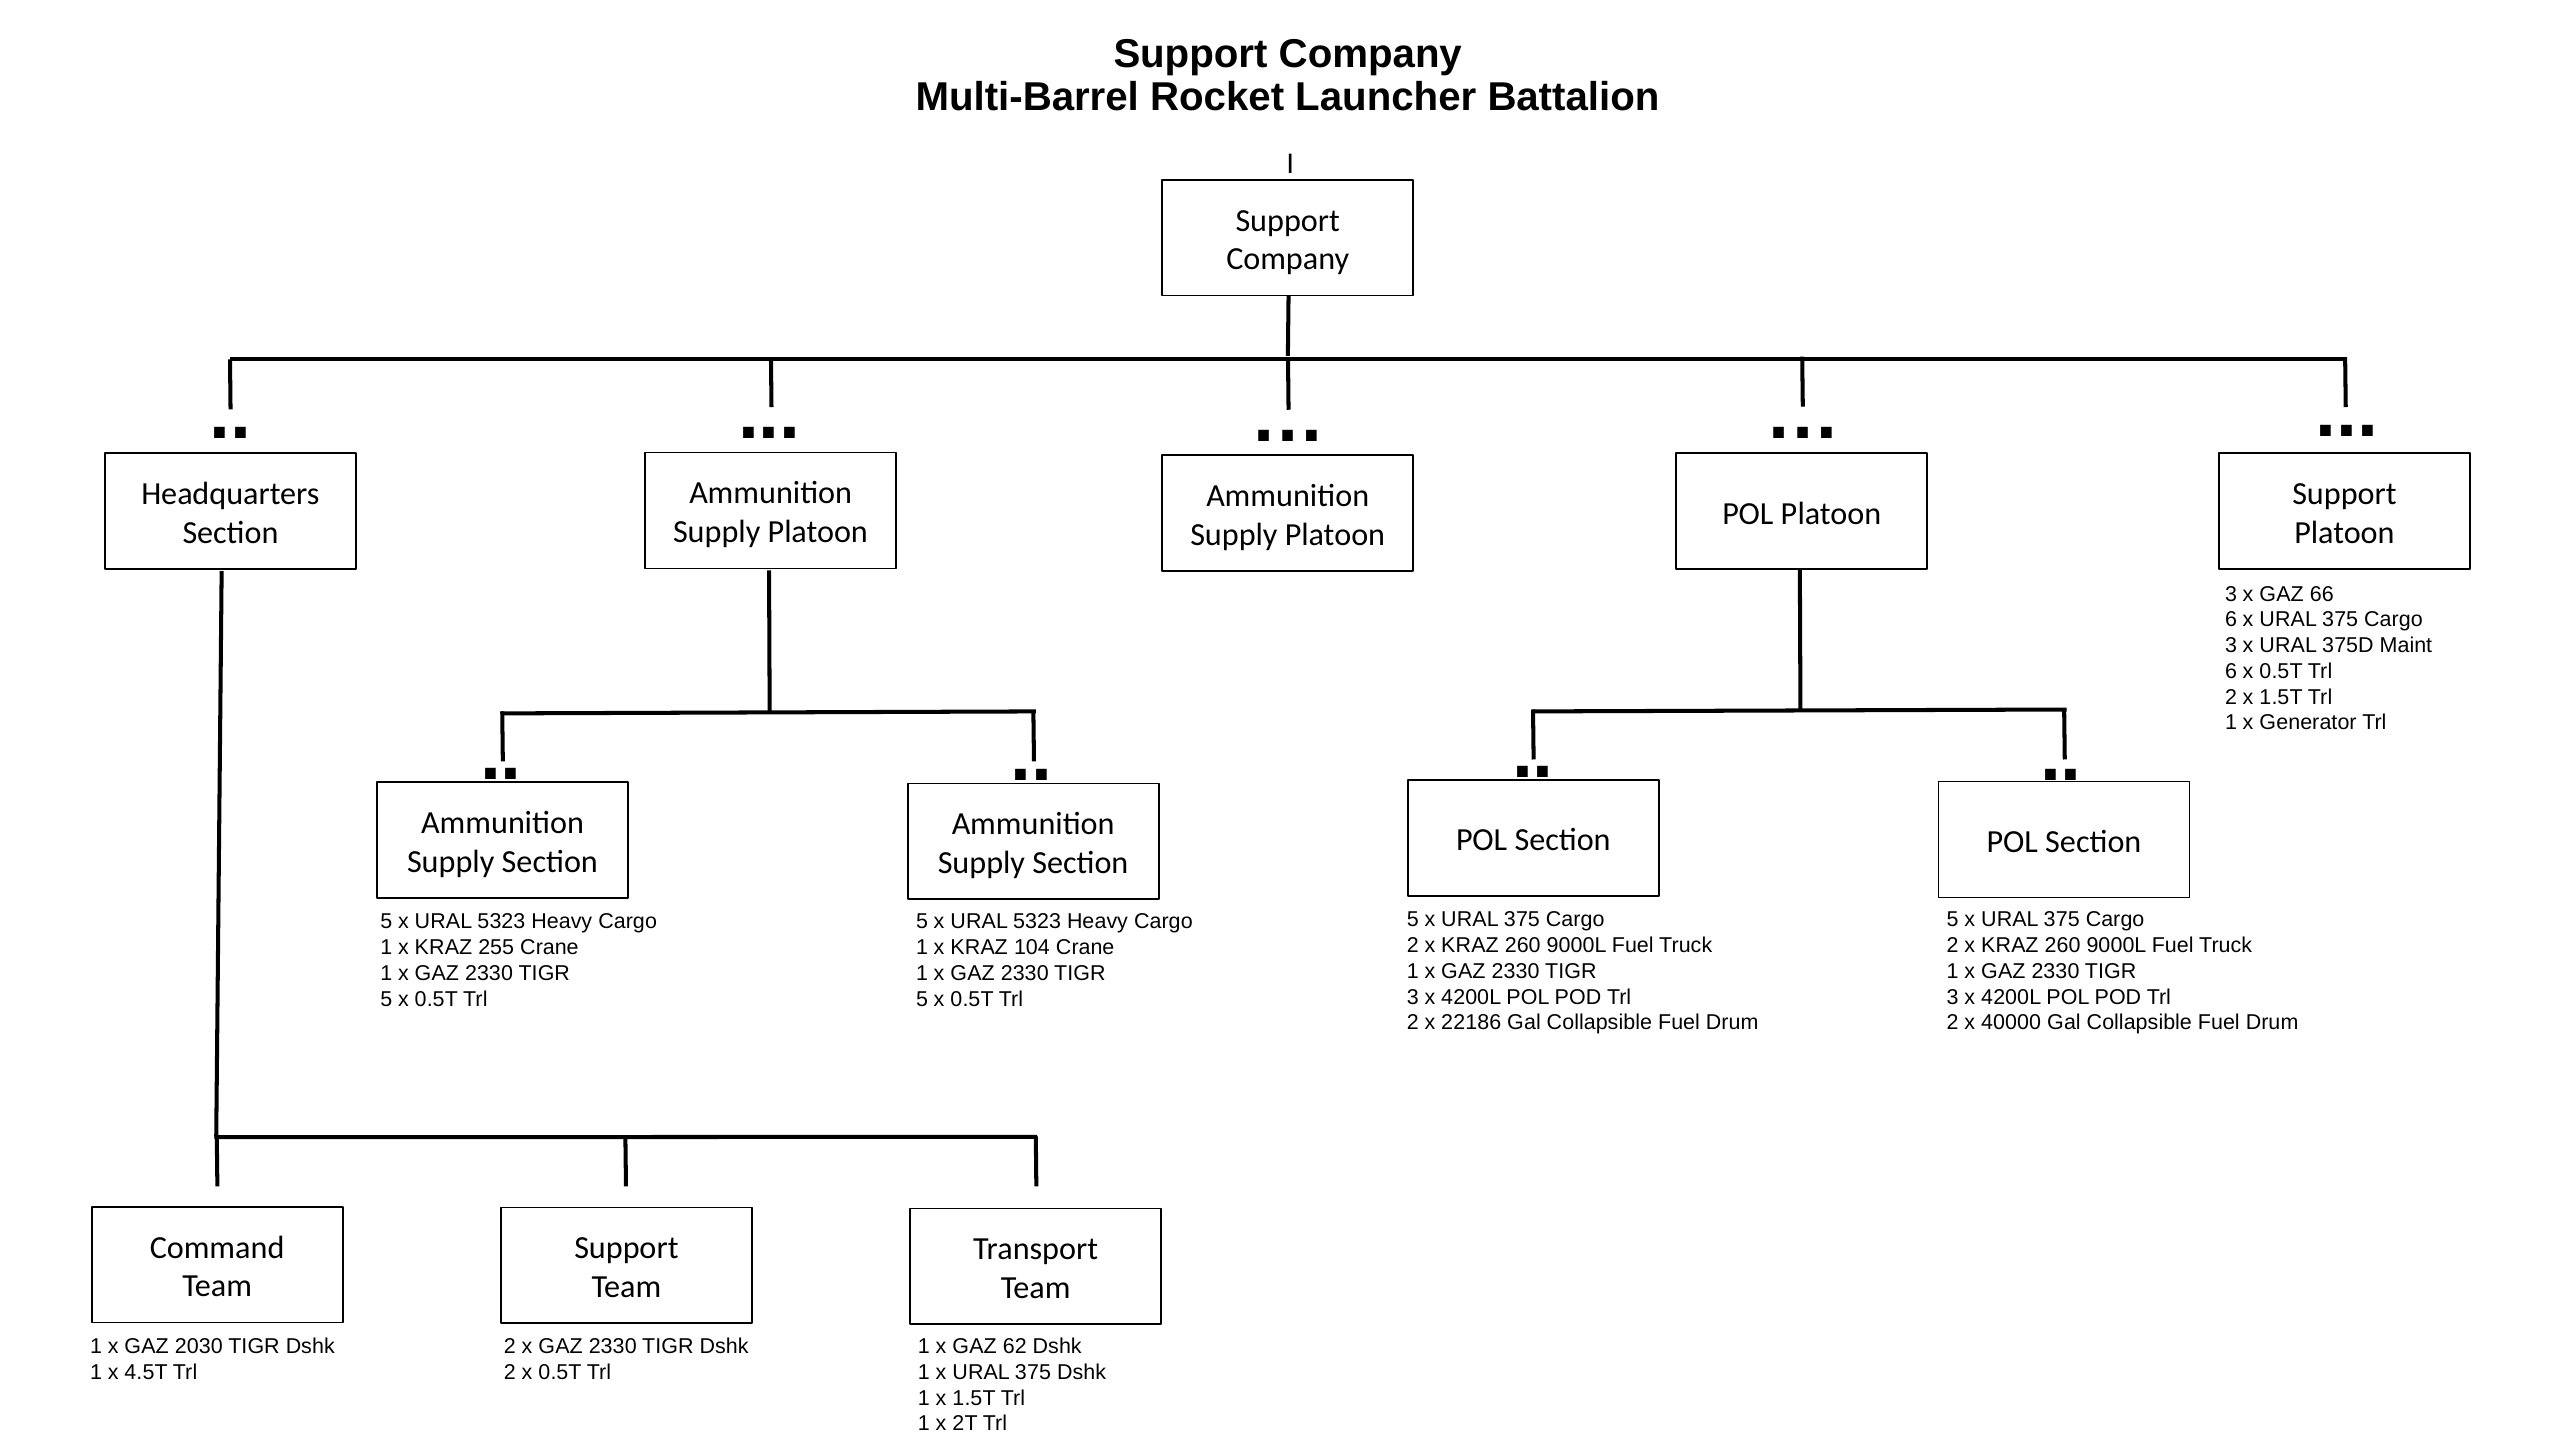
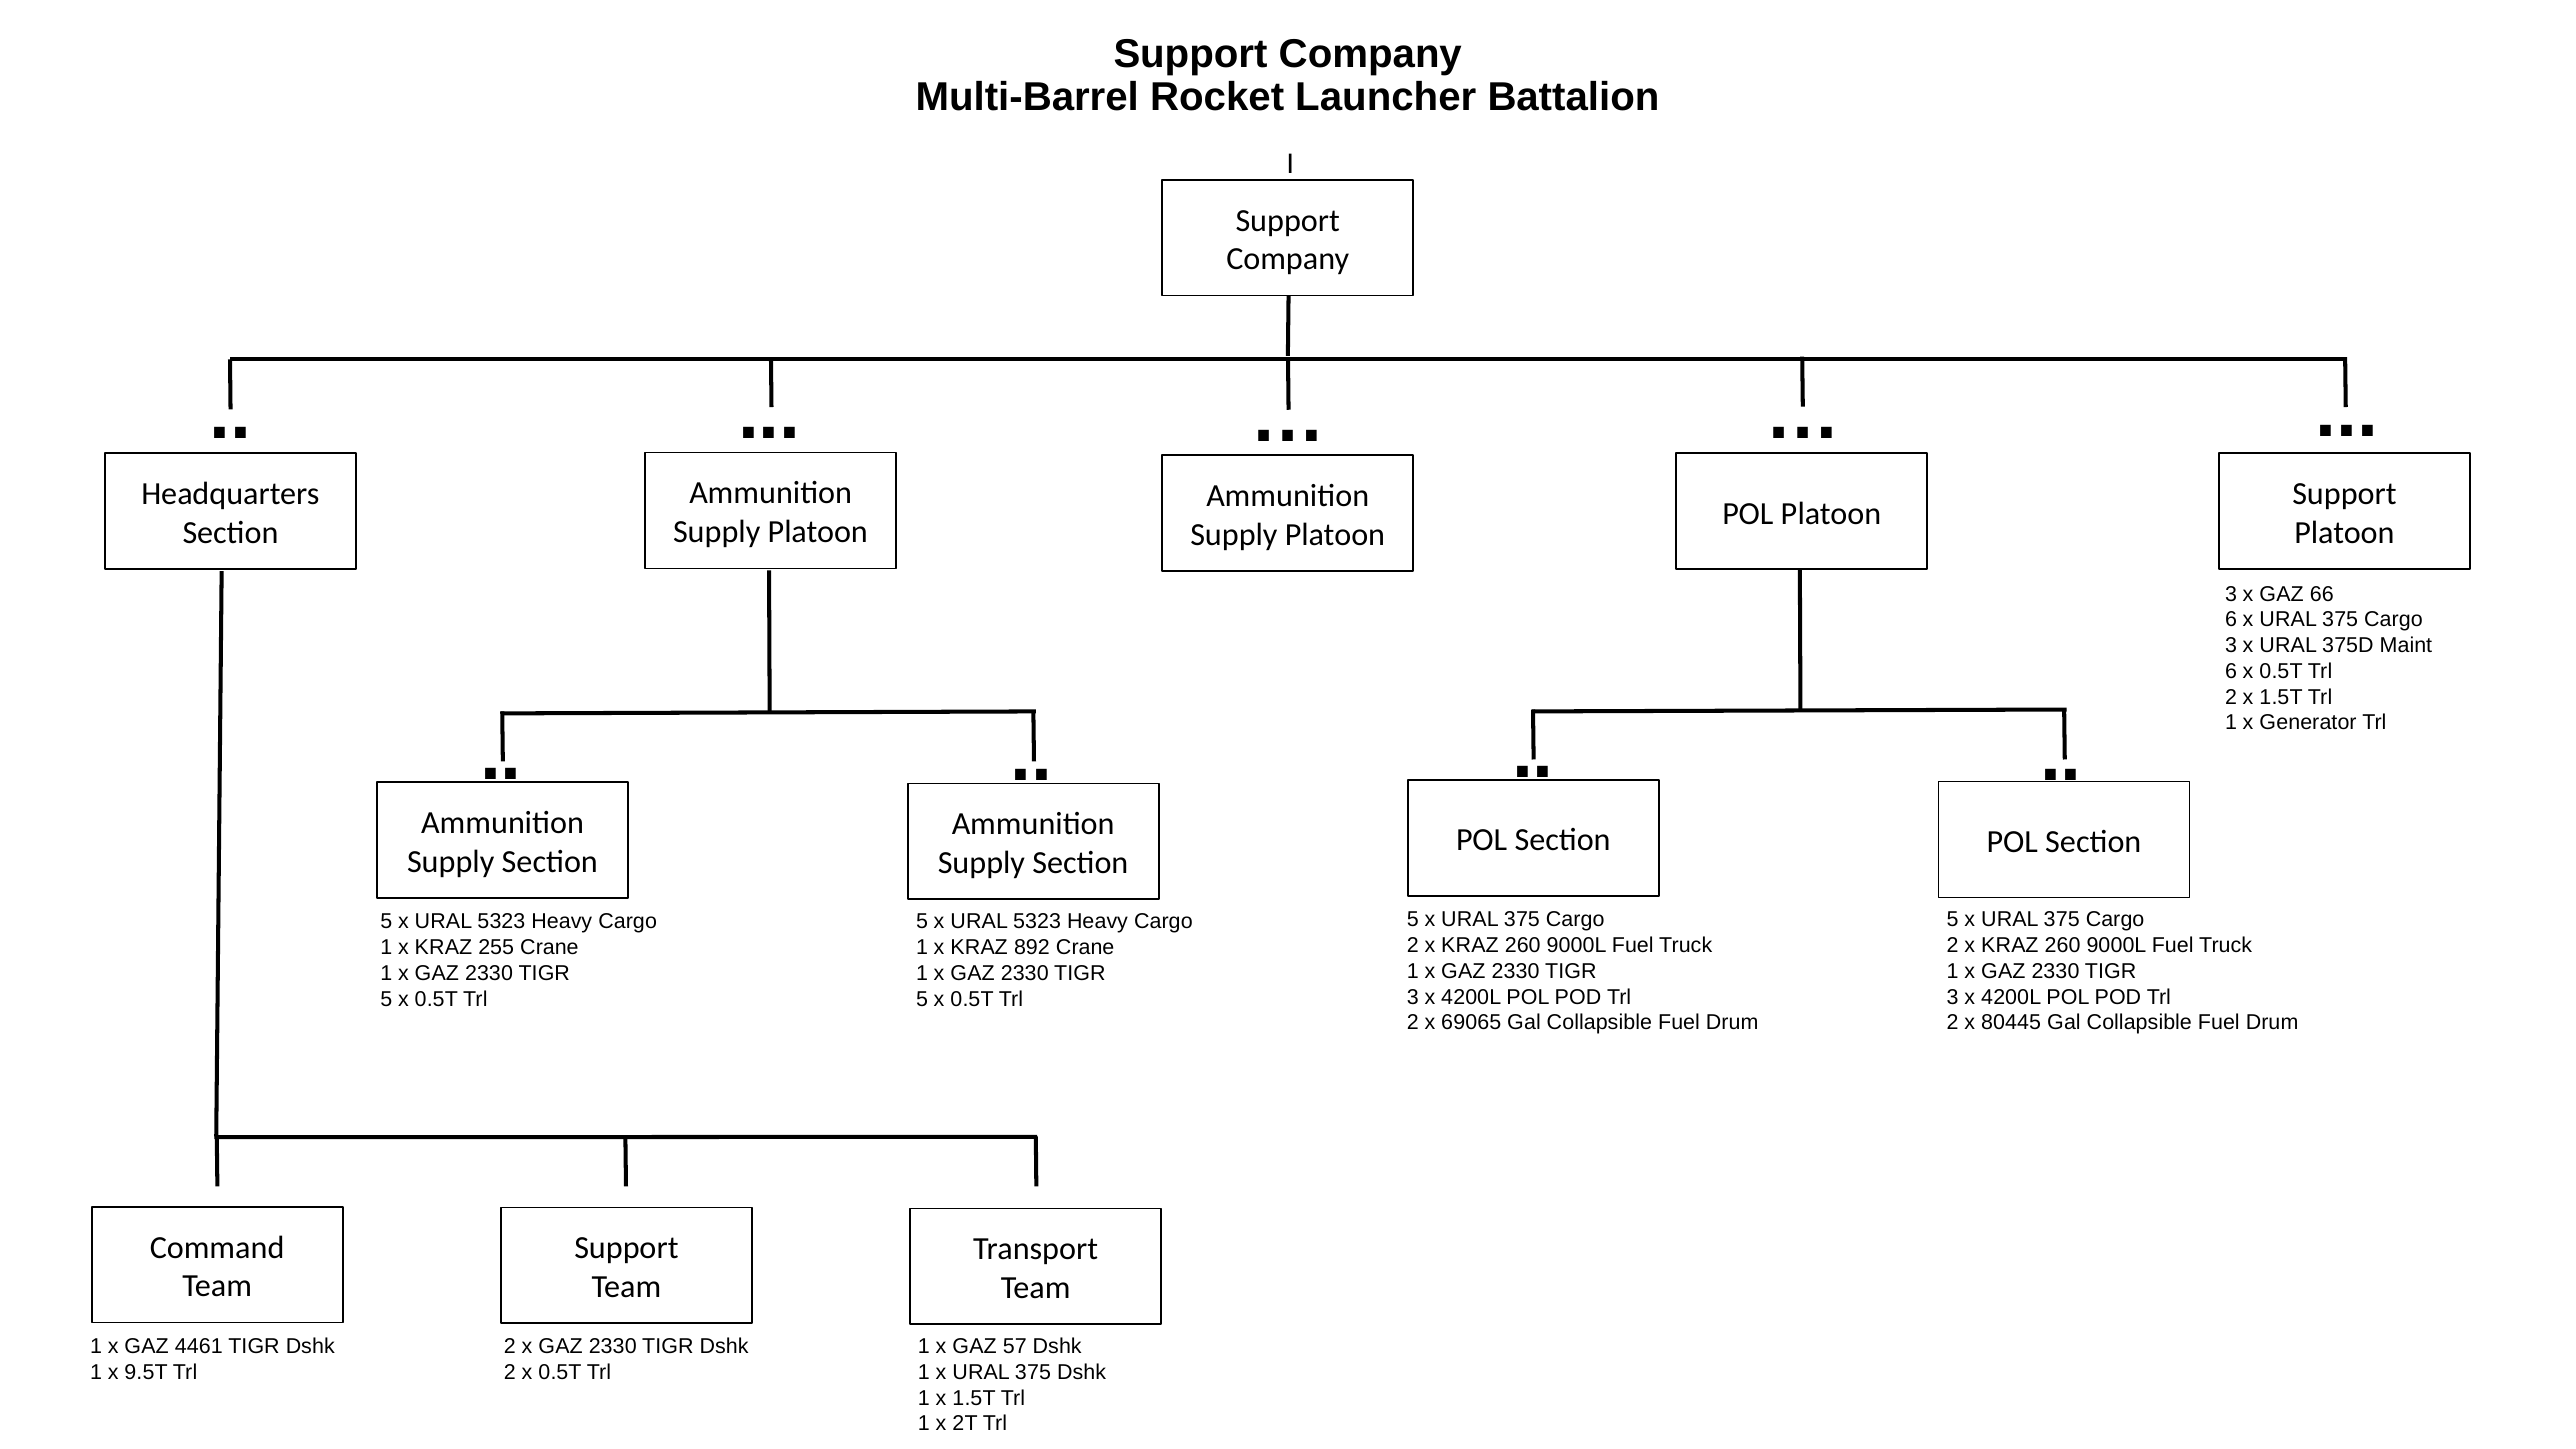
104: 104 -> 892
22186: 22186 -> 69065
40000: 40000 -> 80445
2030: 2030 -> 4461
62: 62 -> 57
4.5T: 4.5T -> 9.5T
